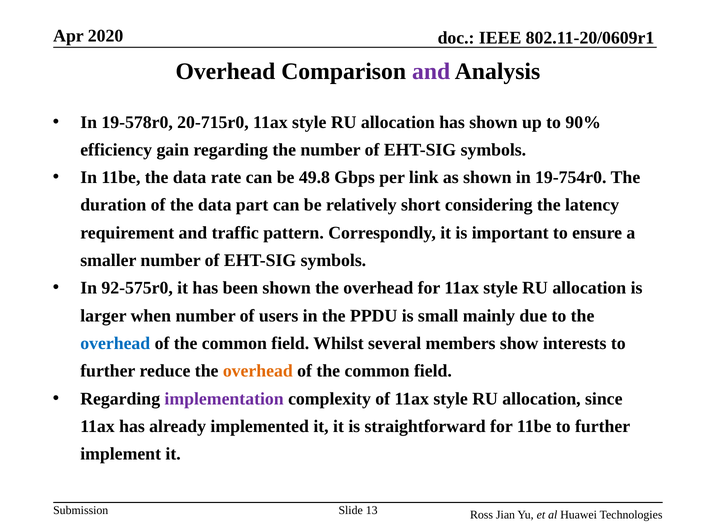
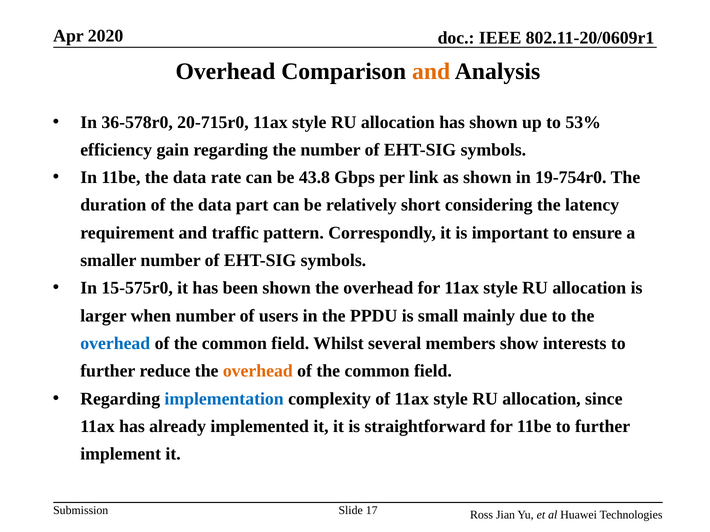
and at (431, 71) colour: purple -> orange
19-578r0: 19-578r0 -> 36-578r0
90%: 90% -> 53%
49.8: 49.8 -> 43.8
92-575r0: 92-575r0 -> 15-575r0
implementation colour: purple -> blue
13: 13 -> 17
